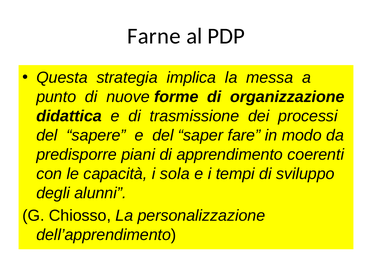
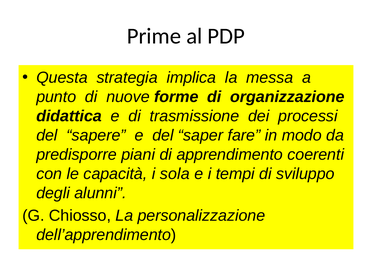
Farne: Farne -> Prime
